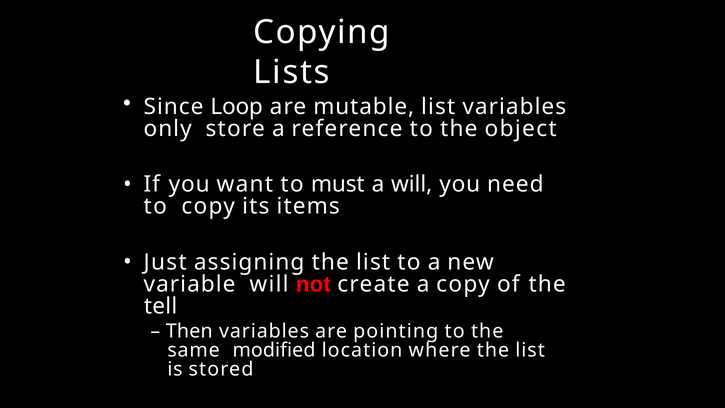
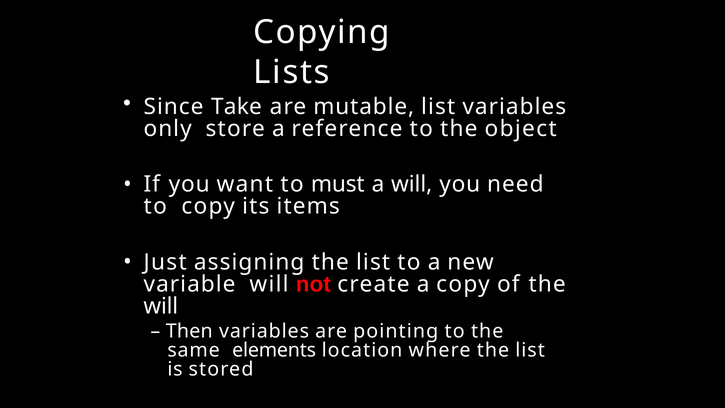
Loop: Loop -> Take
tell at (161, 306): tell -> will
modified: modified -> elements
